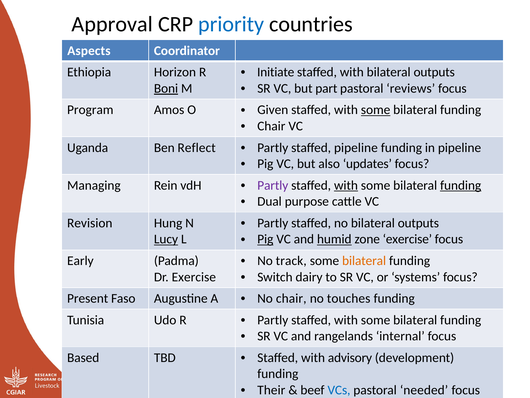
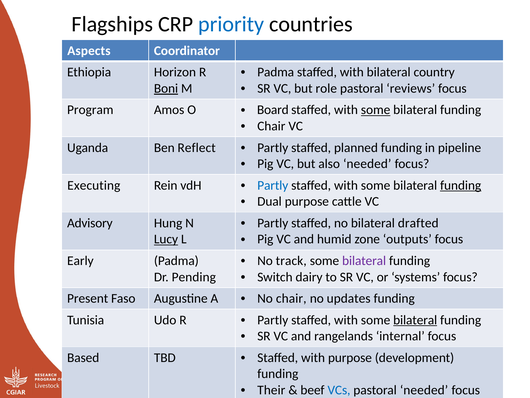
Approval: Approval -> Flagships
Initiate at (276, 72): Initiate -> Padma
with bilateral outputs: outputs -> country
part: part -> role
Given: Given -> Board
staffed pipeline: pipeline -> planned
also updates: updates -> needed
Managing: Managing -> Executing
Partly at (273, 185) colour: purple -> blue
with at (346, 185) underline: present -> none
no bilateral outputs: outputs -> drafted
Revision: Revision -> Advisory
Pig at (265, 239) underline: present -> none
humid underline: present -> none
zone exercise: exercise -> outputs
bilateral at (364, 260) colour: orange -> purple
Dr Exercise: Exercise -> Pending
touches: touches -> updates
bilateral at (415, 320) underline: none -> present
with advisory: advisory -> purpose
